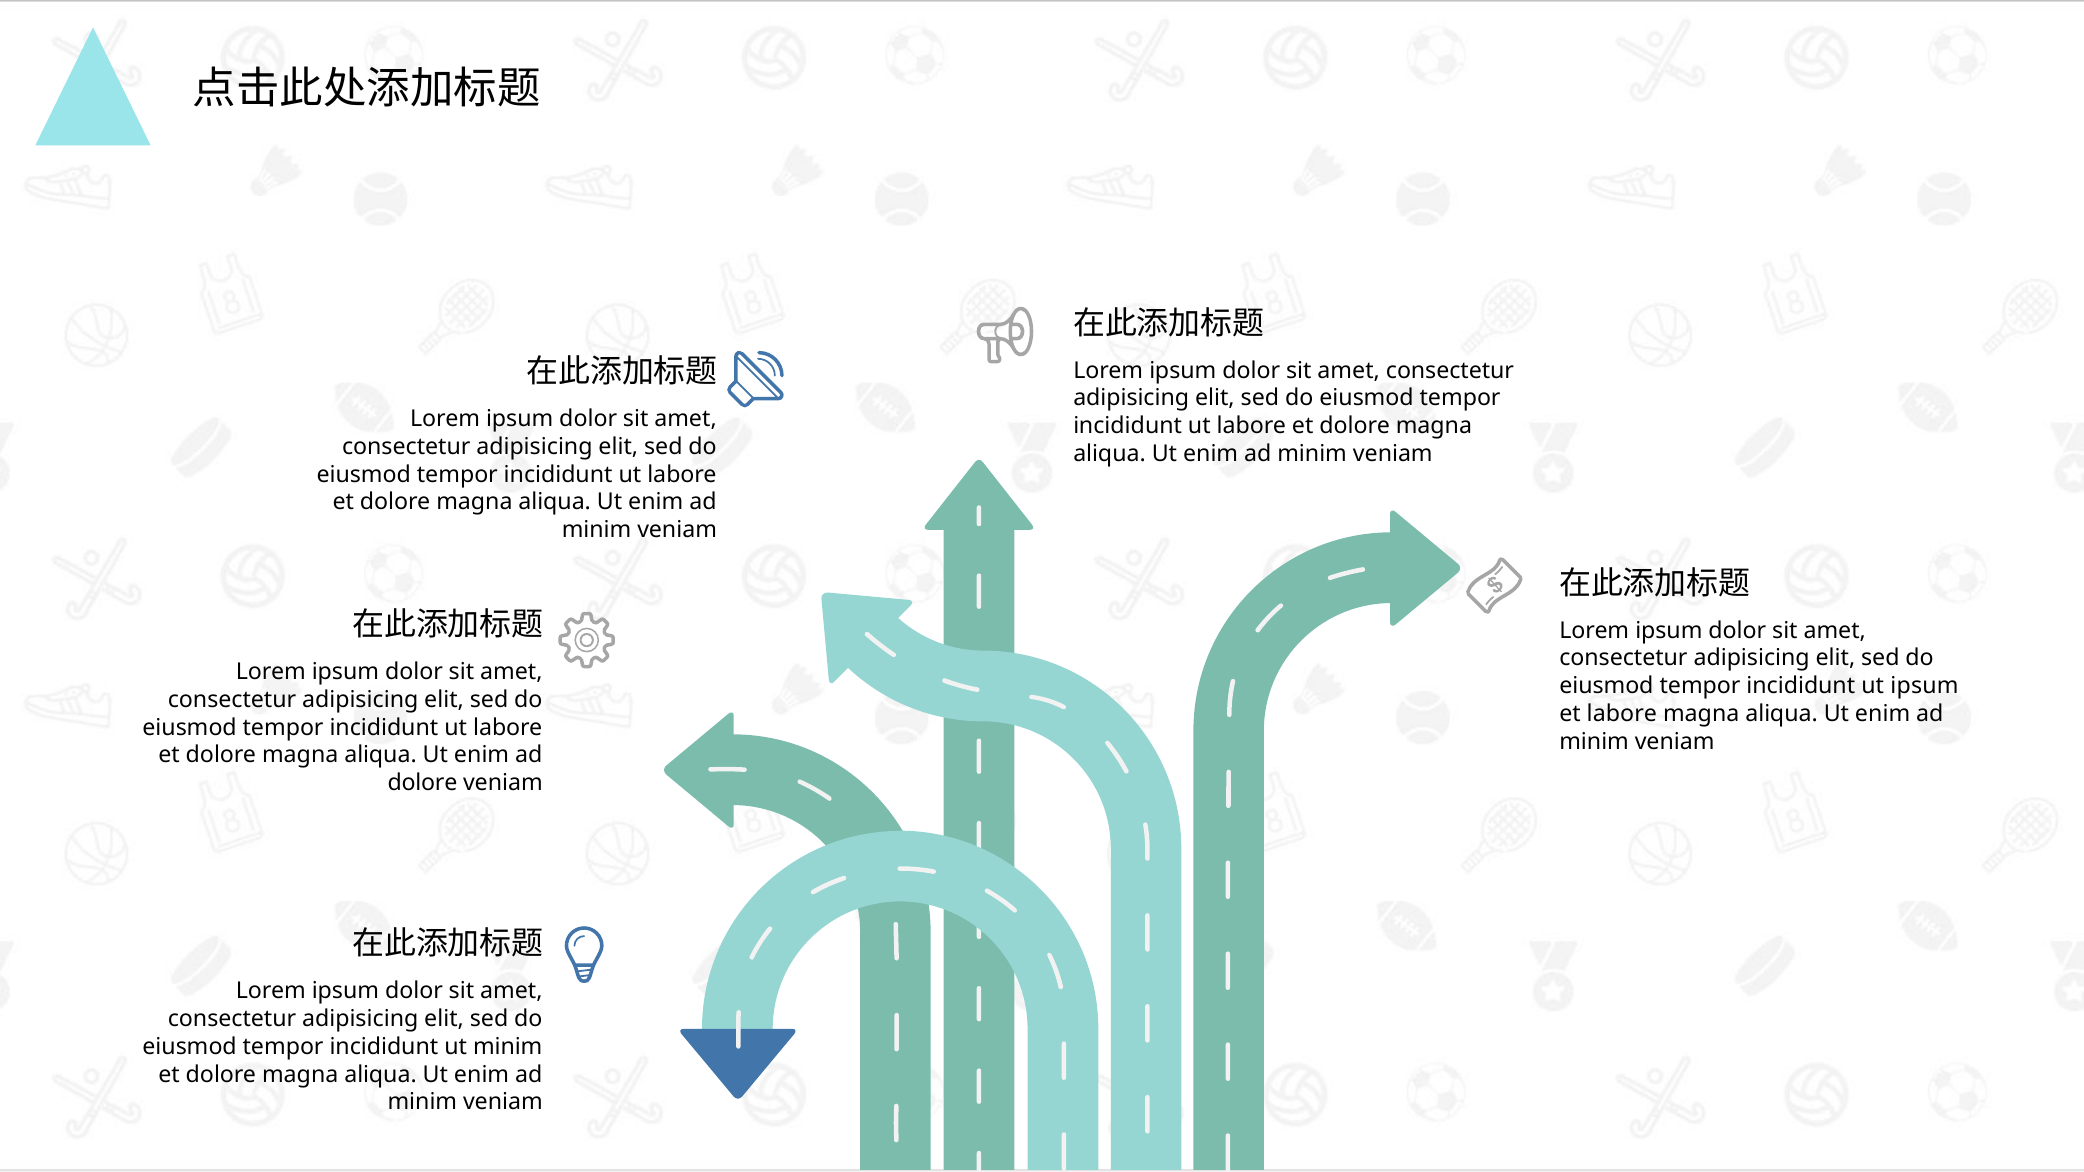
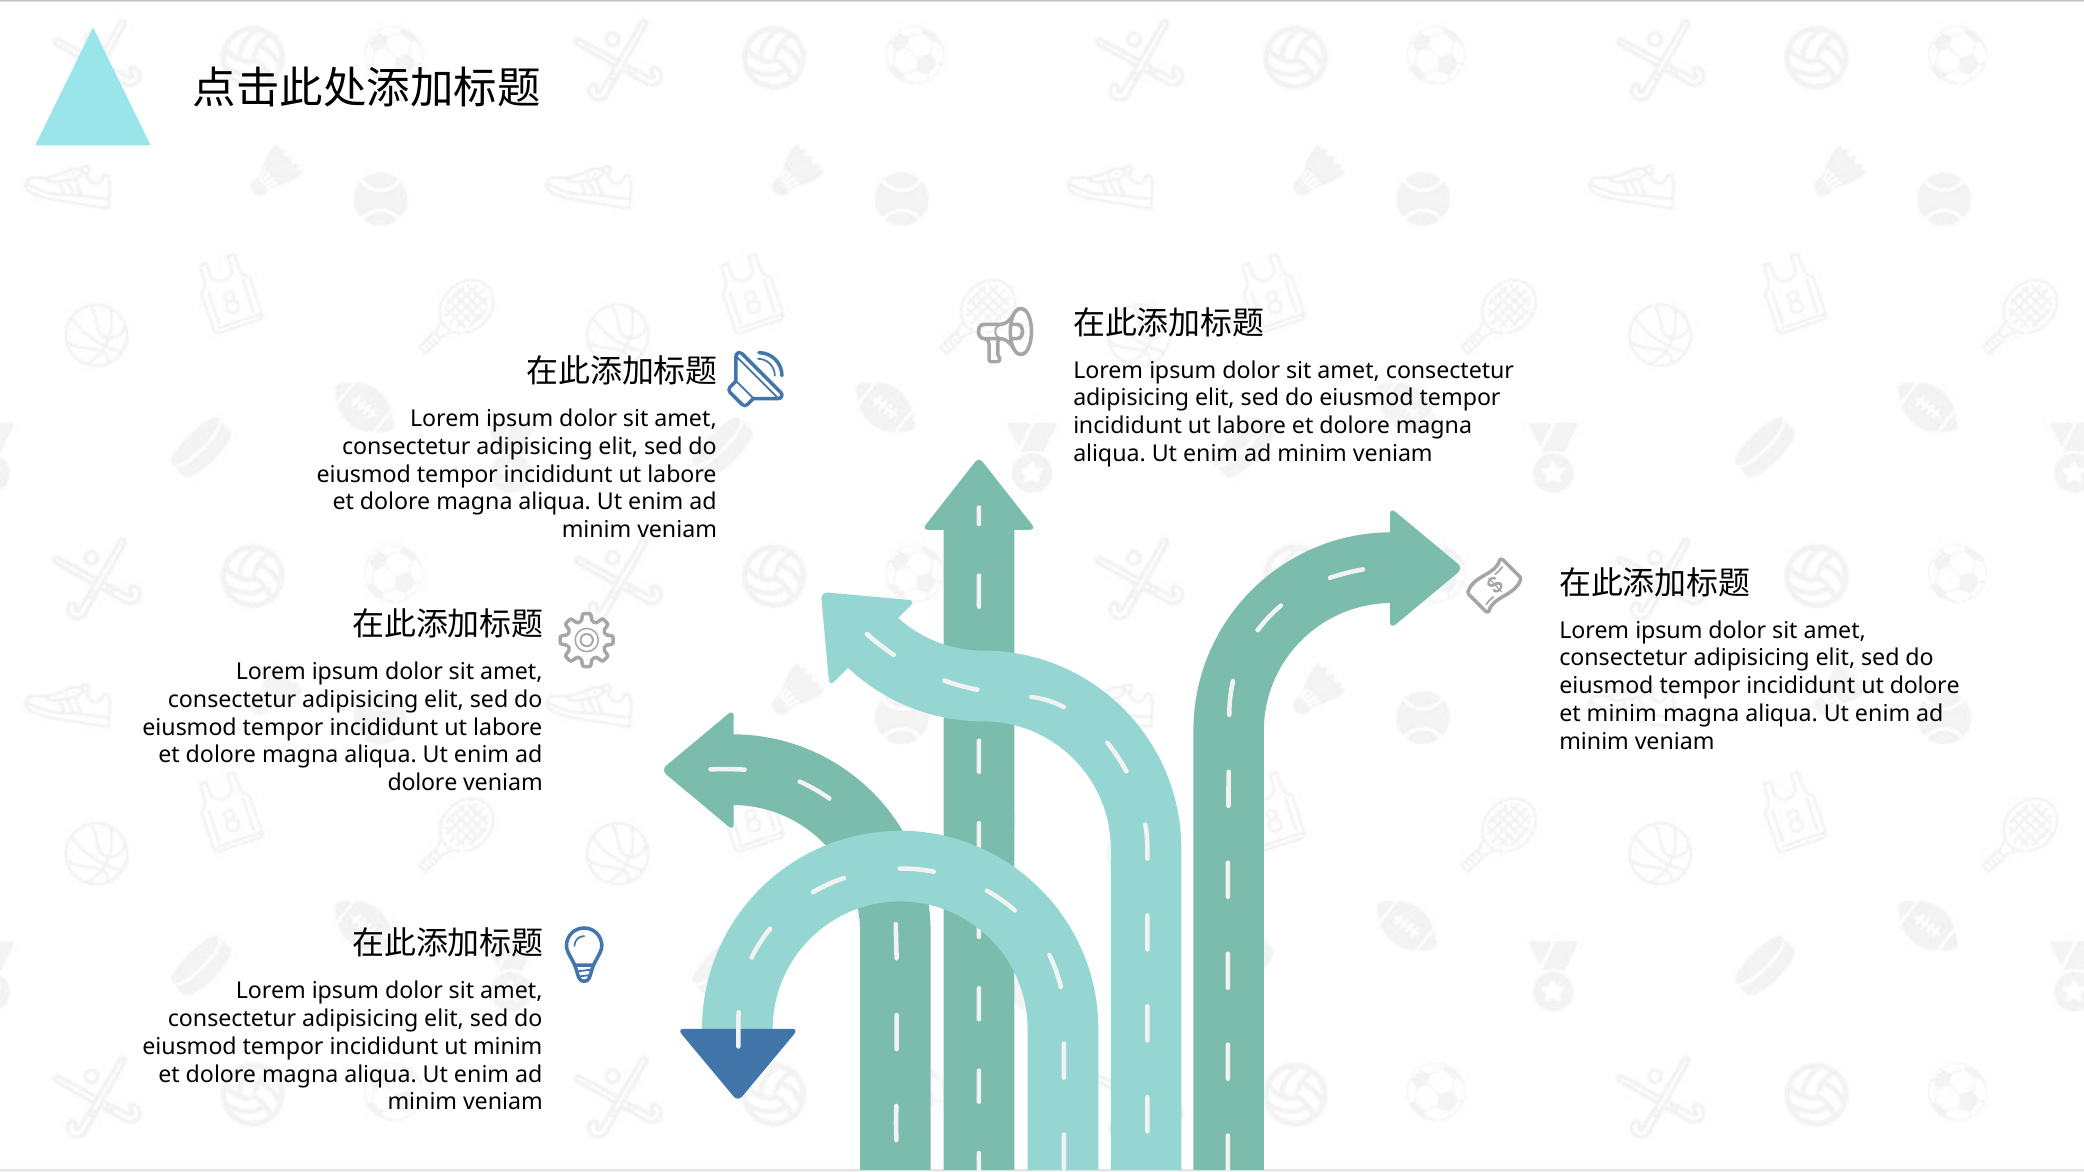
ut ipsum: ipsum -> dolore
et labore: labore -> minim
